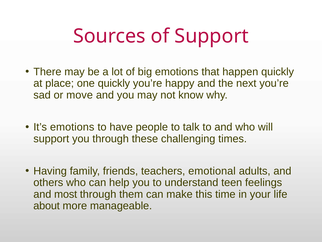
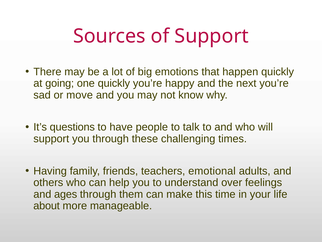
place: place -> going
It’s emotions: emotions -> questions
teen: teen -> over
most: most -> ages
